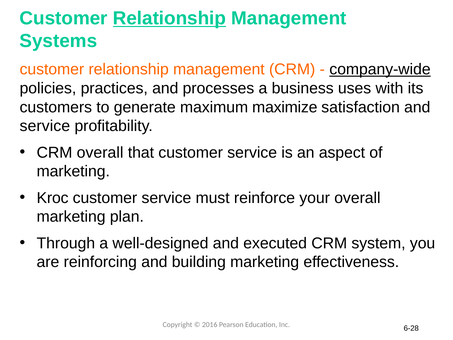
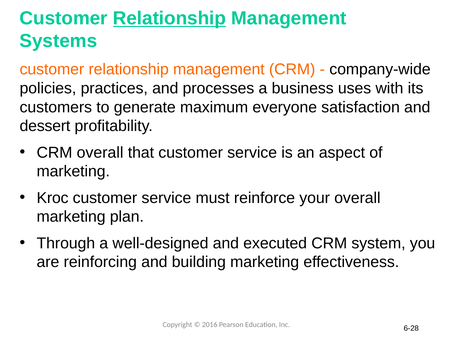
company-wide underline: present -> none
maximize: maximize -> everyone
service at (45, 126): service -> dessert
